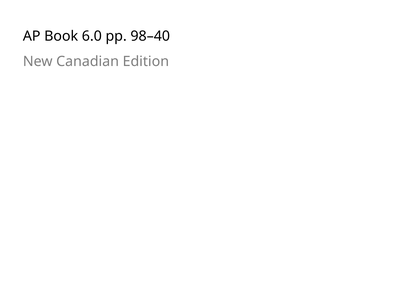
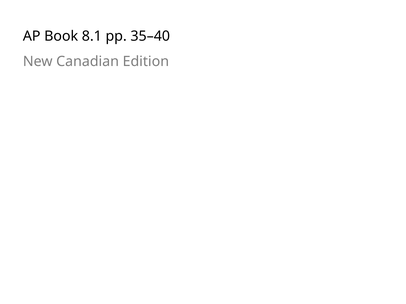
6.0: 6.0 -> 8.1
98–40: 98–40 -> 35–40
